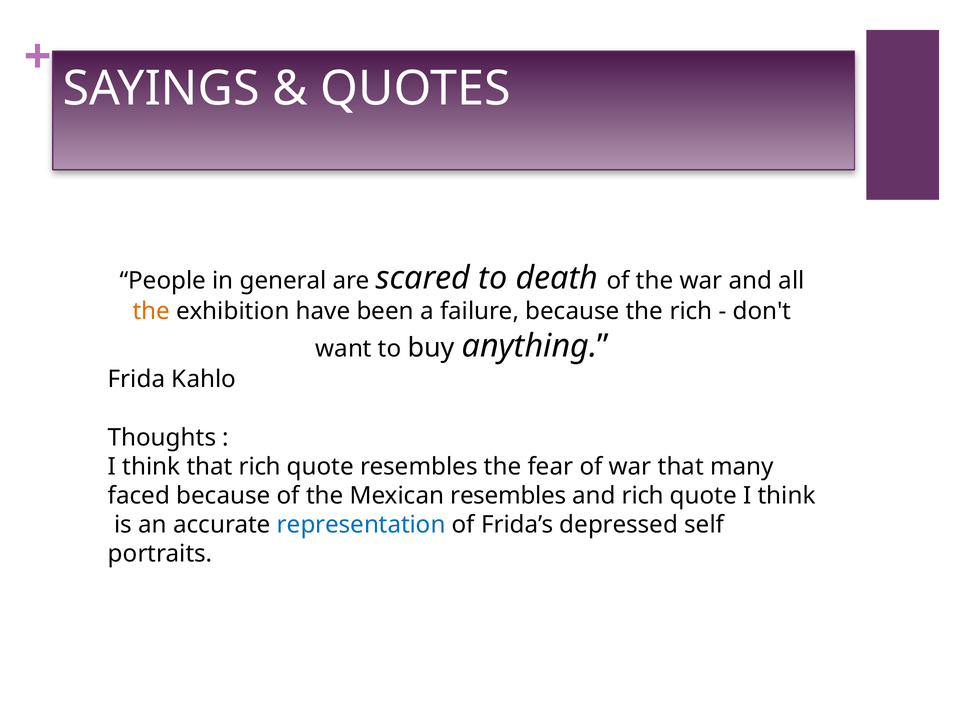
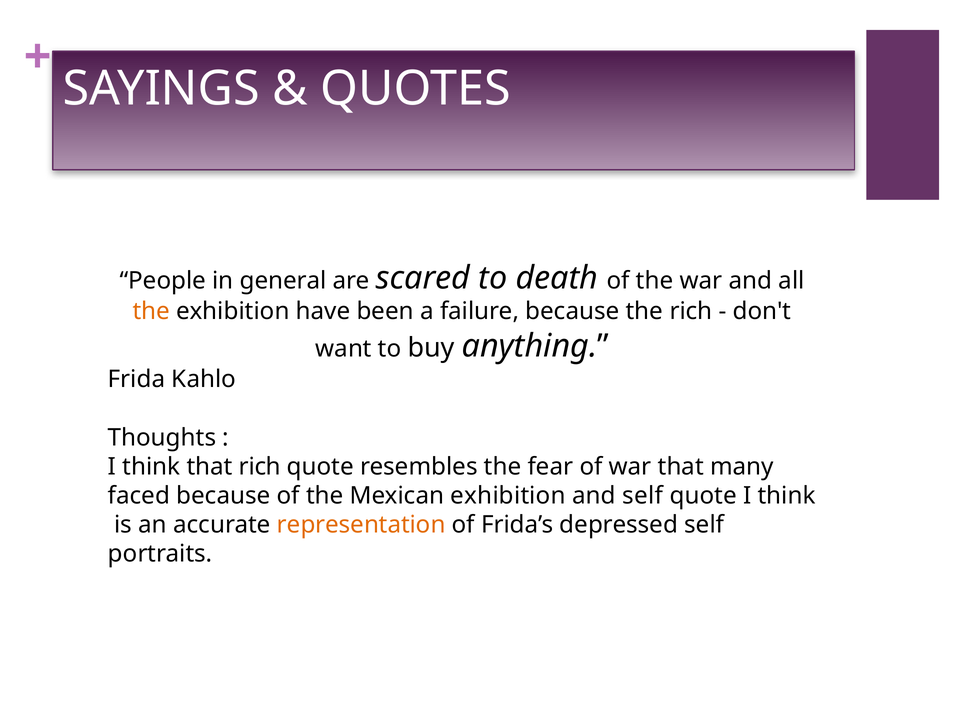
Mexican resembles: resembles -> exhibition
and rich: rich -> self
representation colour: blue -> orange
